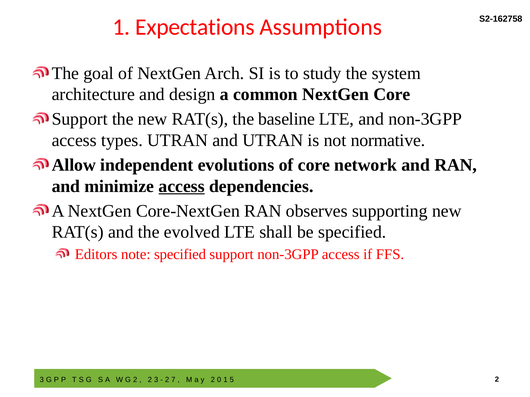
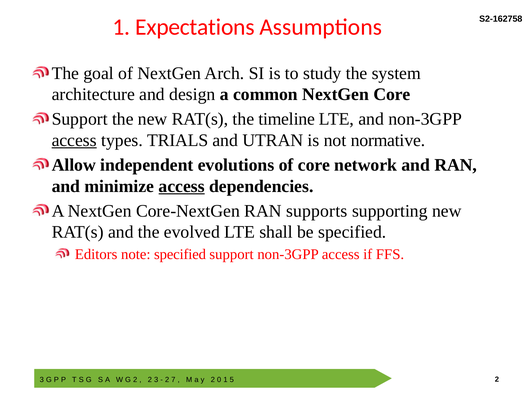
baseline: baseline -> timeline
access at (74, 141) underline: none -> present
types UTRAN: UTRAN -> TRIALS
observes: observes -> supports
